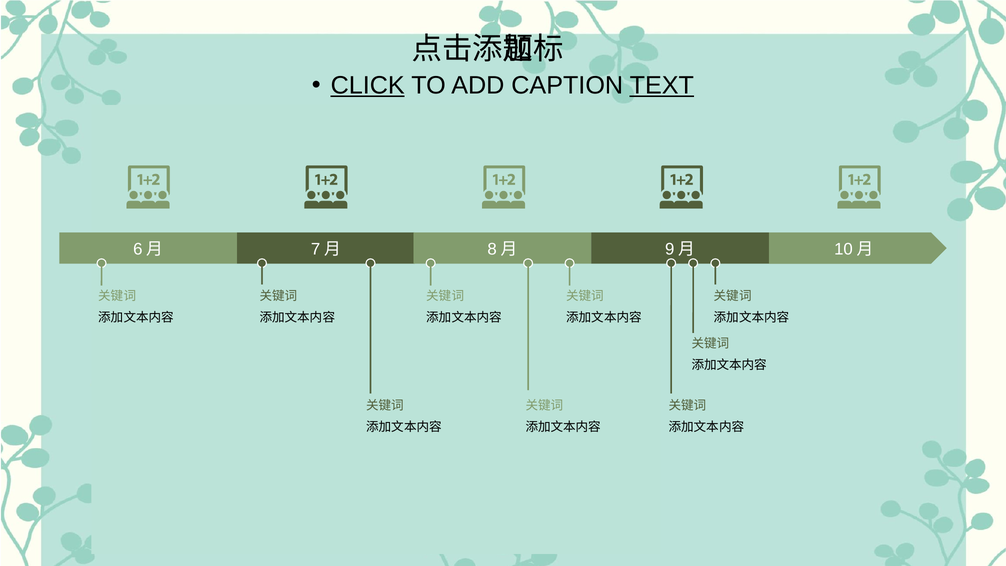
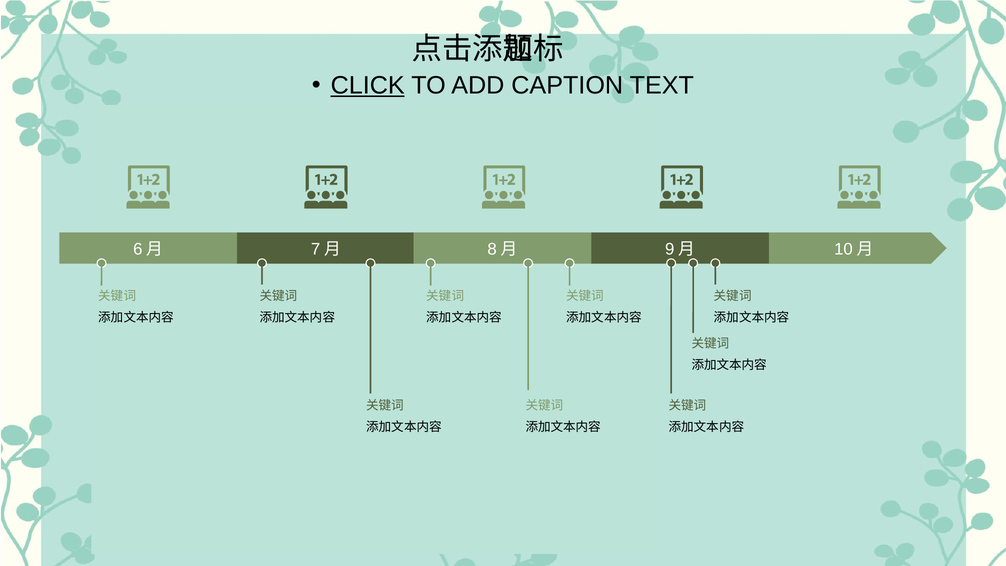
TEXT underline: present -> none
